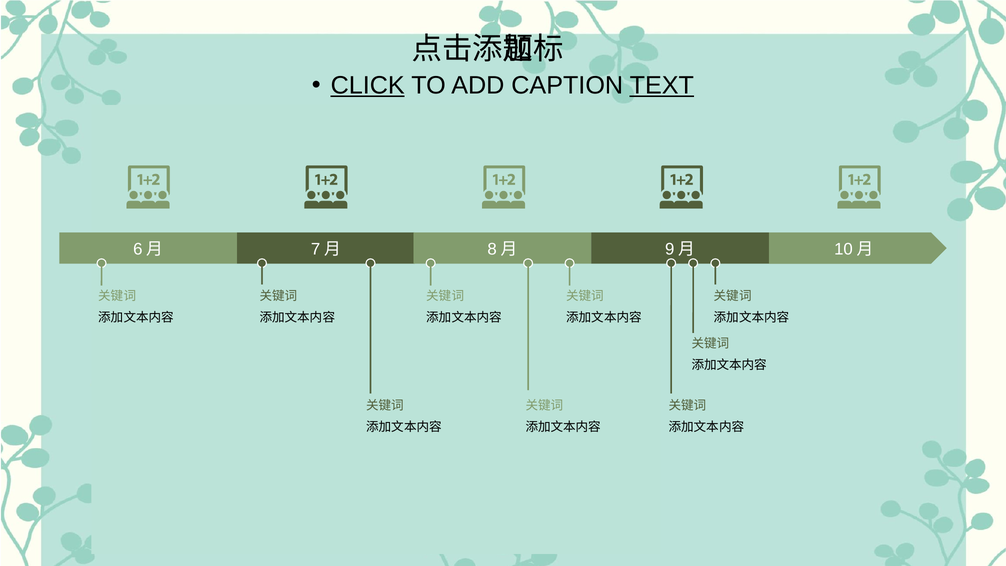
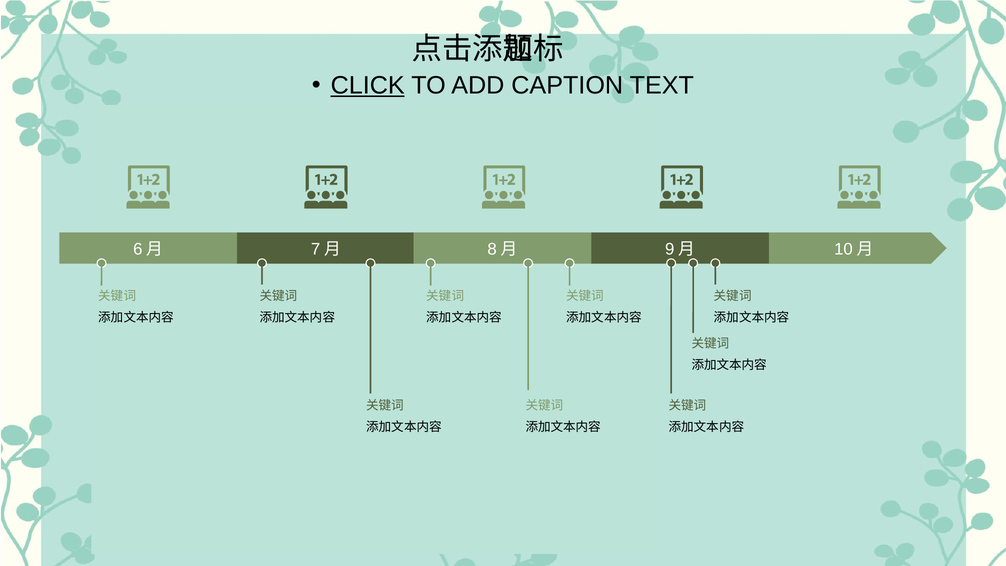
TEXT underline: present -> none
